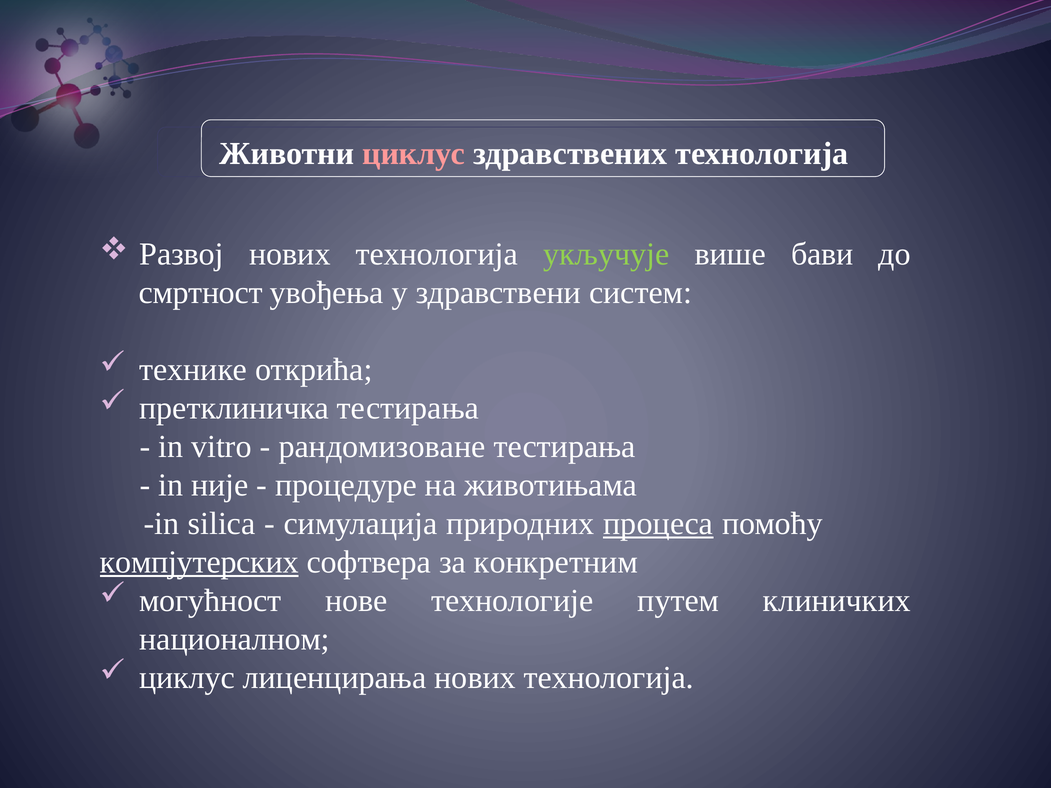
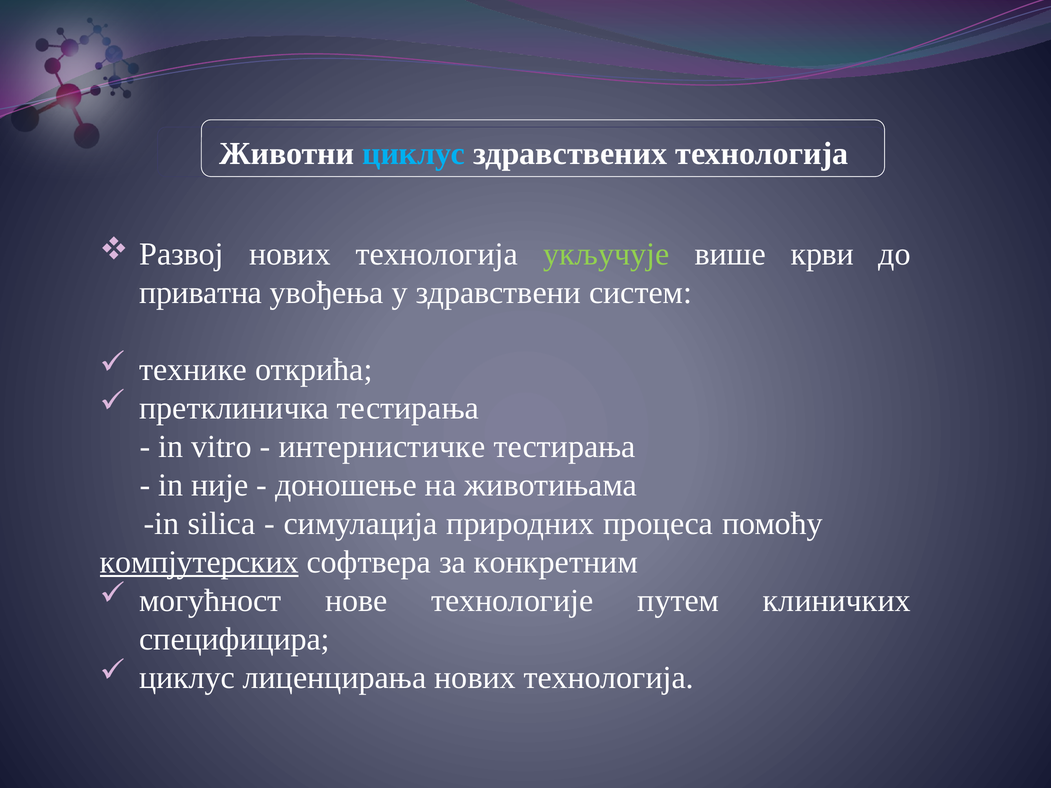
циклус at (414, 154) colour: pink -> light blue
бави: бави -> крви
смртност: смртност -> приватна
рандомизоване: рандомизоване -> интернистичке
процедуре: процедуре -> доношење
процеса underline: present -> none
националном: националном -> специфицира
